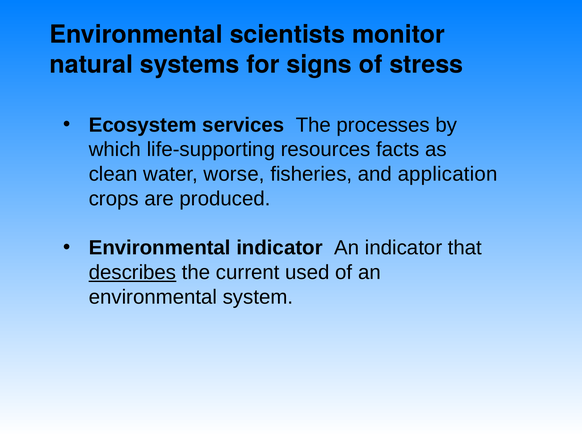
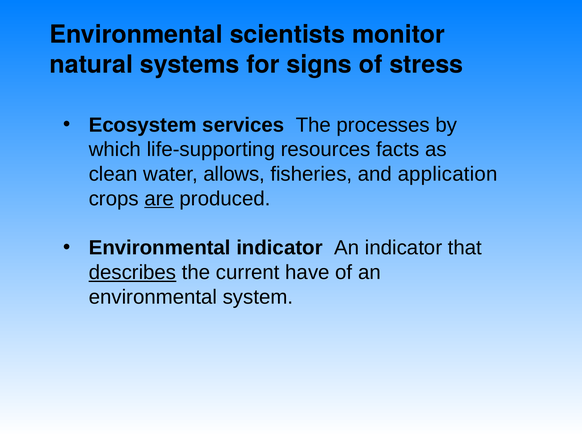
worse: worse -> allows
are underline: none -> present
used: used -> have
